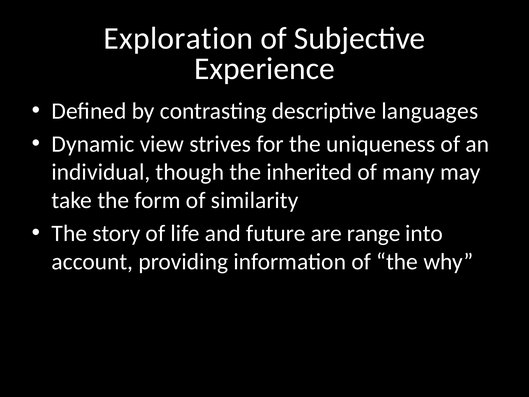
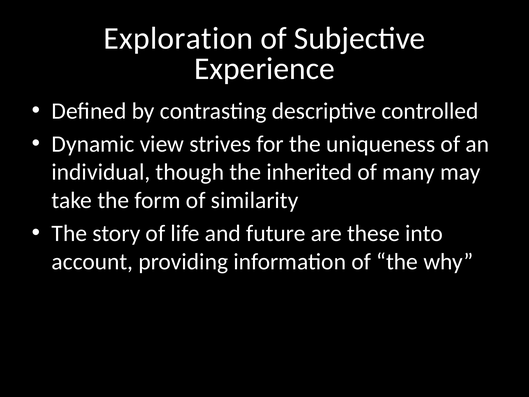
languages: languages -> controlled
range: range -> these
